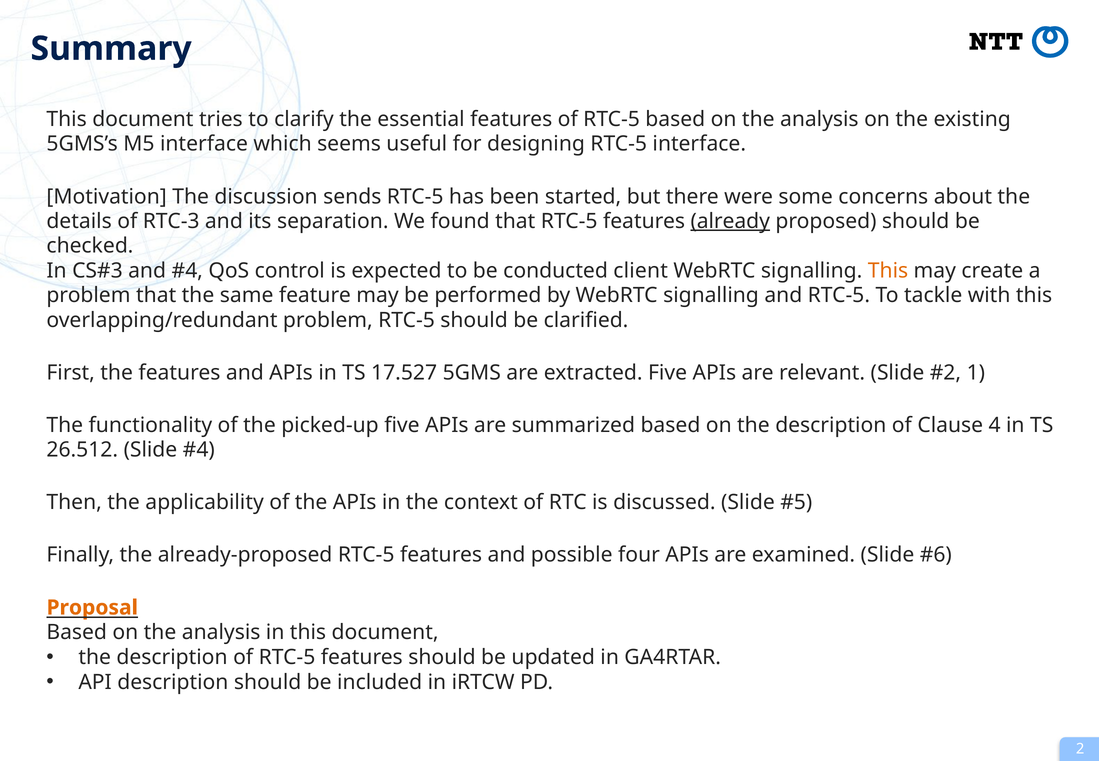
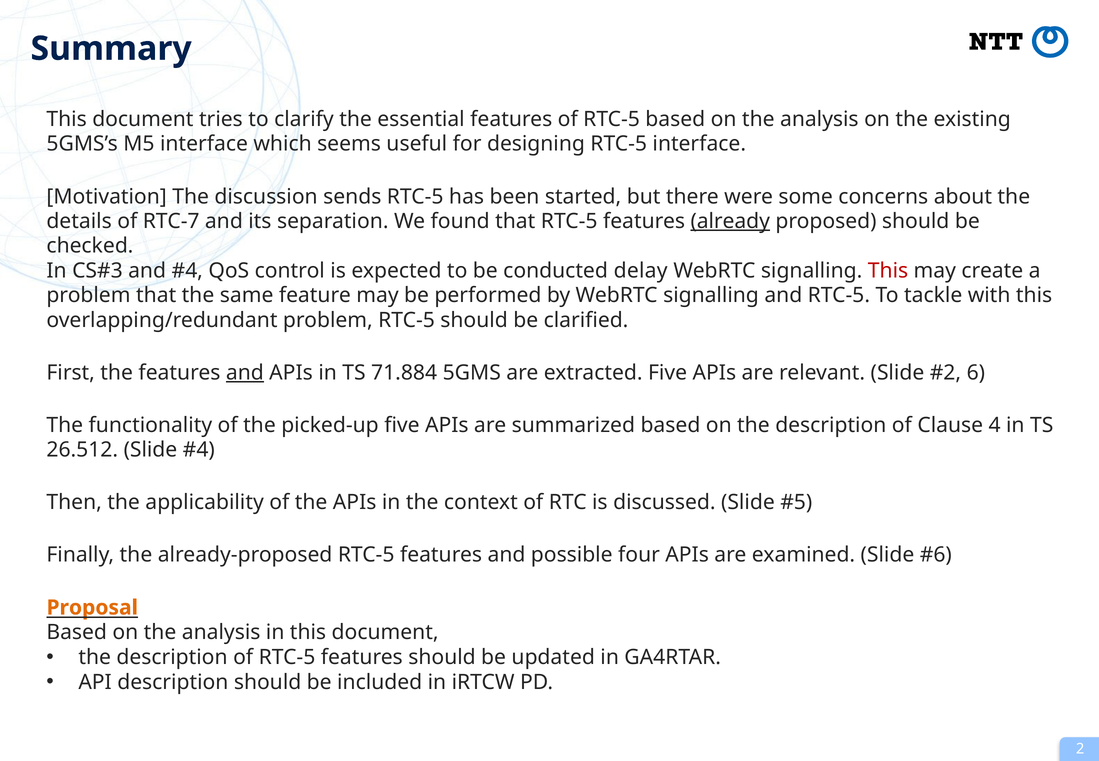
RTC-3: RTC-3 -> RTC-7
client: client -> delay
This at (888, 271) colour: orange -> red
and at (245, 373) underline: none -> present
17.527: 17.527 -> 71.884
1: 1 -> 6
